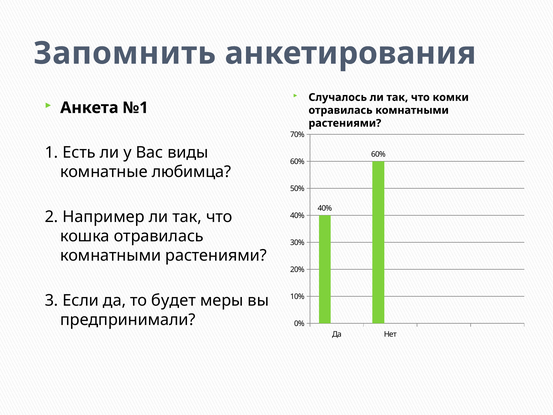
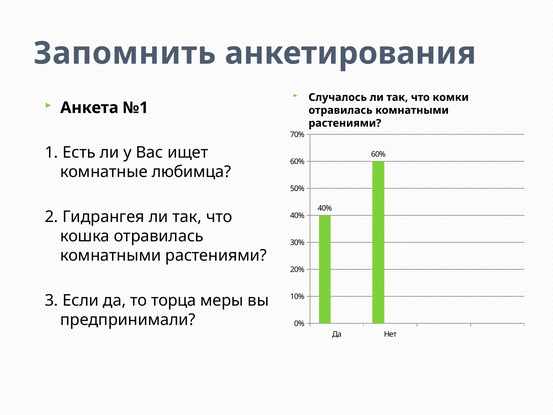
виды: виды -> ищет
Например: Например -> Гидрангея
будет: будет -> торца
